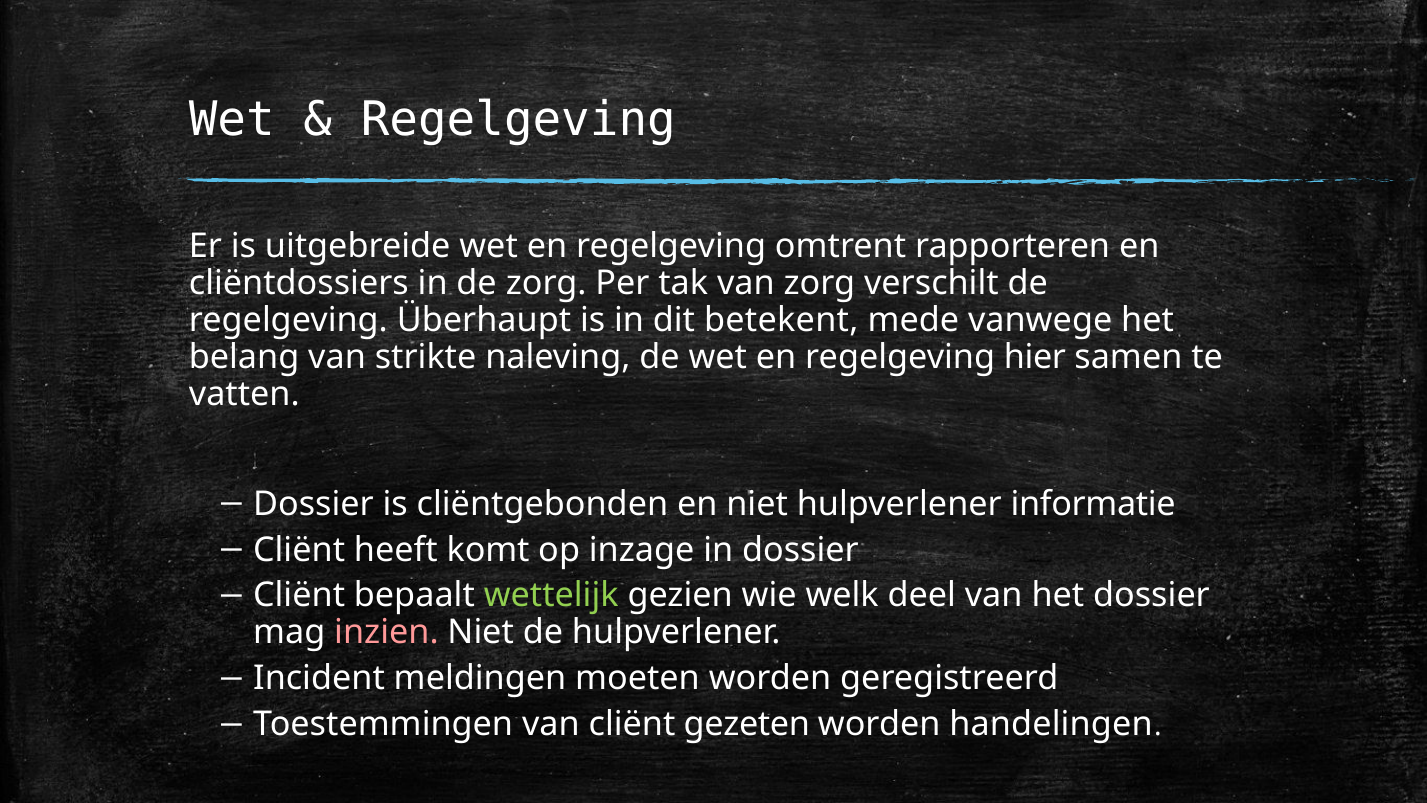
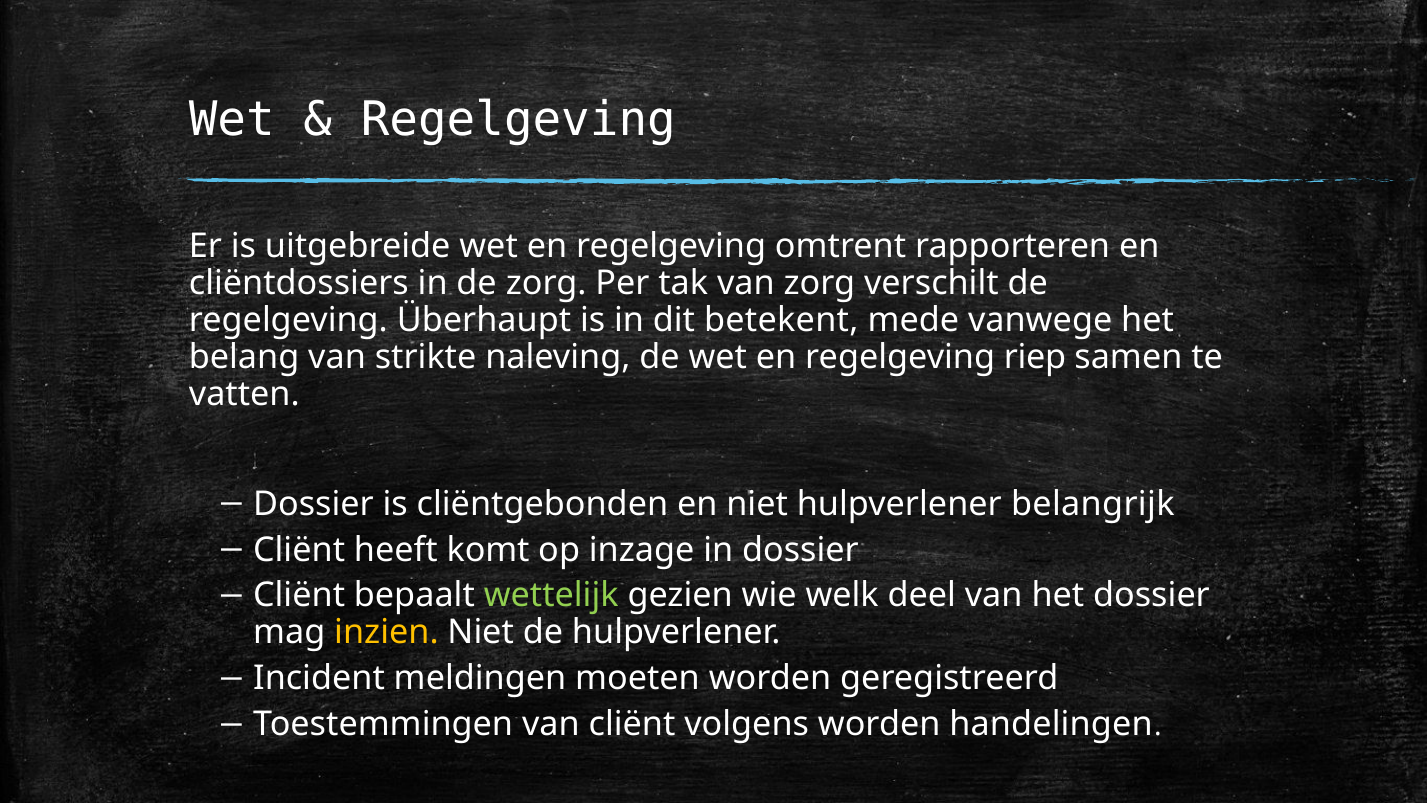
hier: hier -> riep
informatie: informatie -> belangrijk
inzien colour: pink -> yellow
gezeten: gezeten -> volgens
